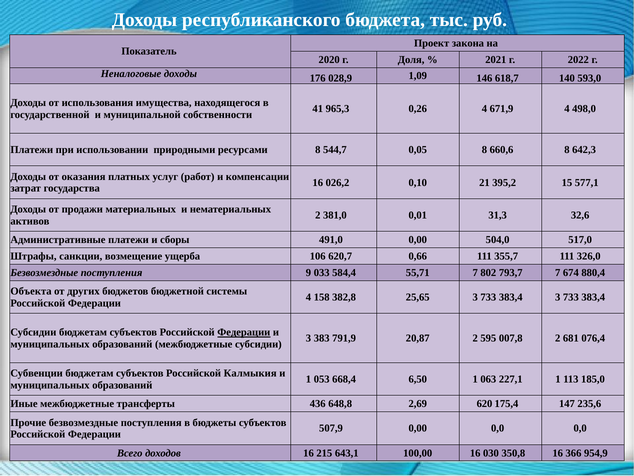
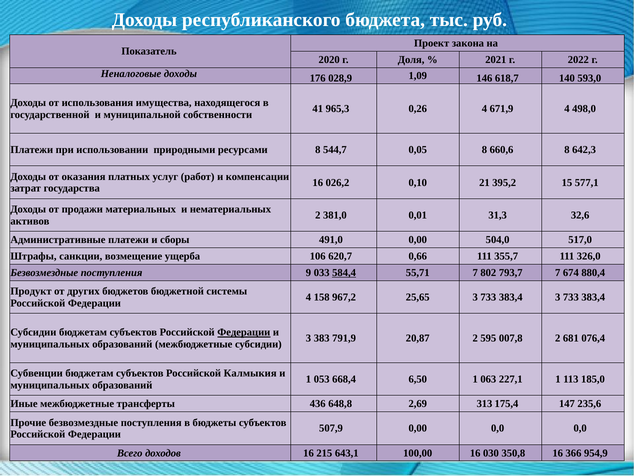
584,4 underline: none -> present
Объекта: Объекта -> Продукт
382,8: 382,8 -> 967,2
620: 620 -> 313
